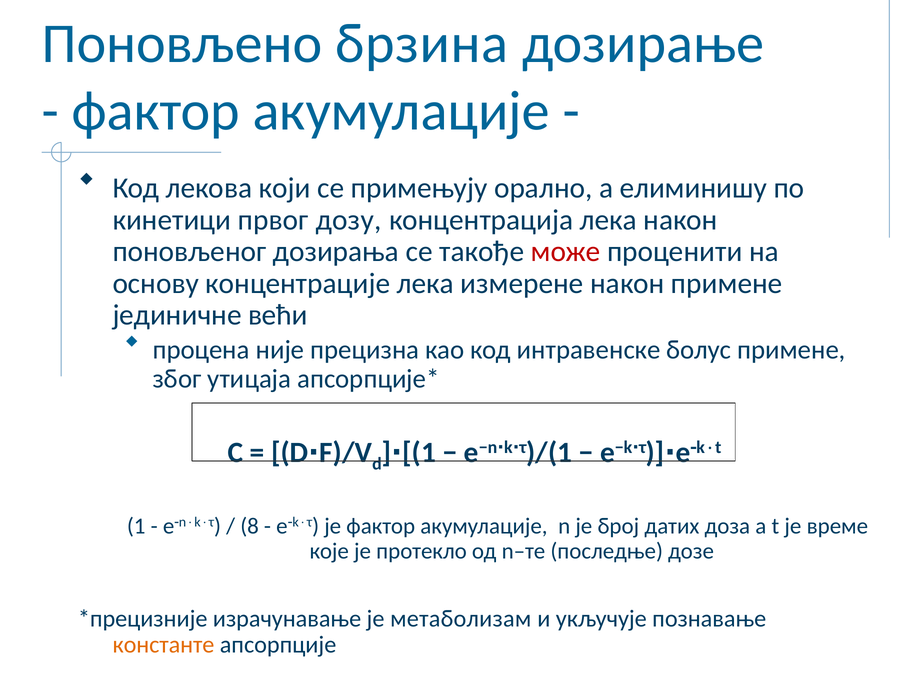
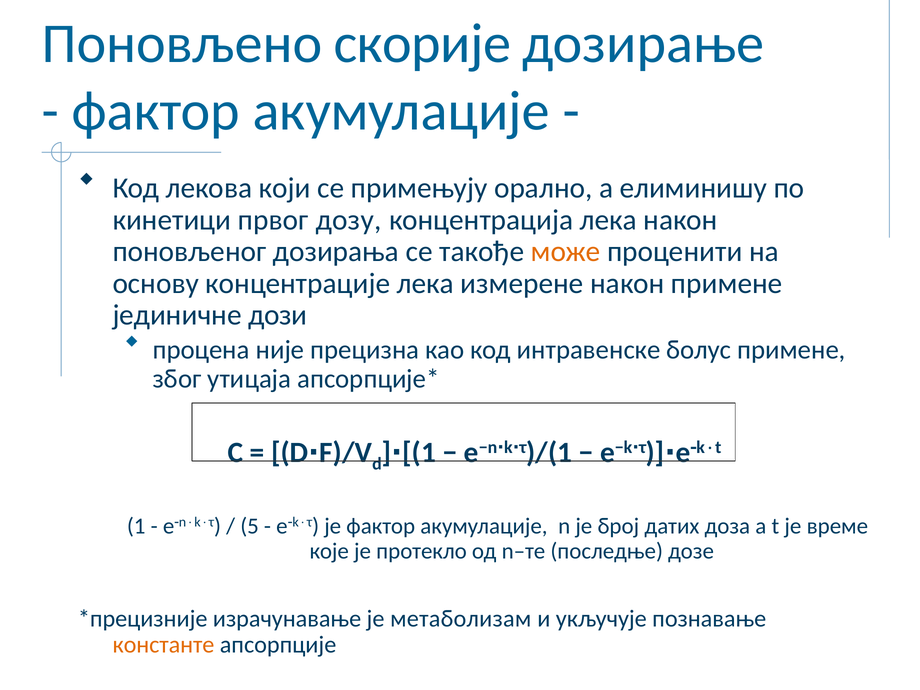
брзина: брзина -> скорије
може colour: red -> orange
већи: већи -> дози
8: 8 -> 5
